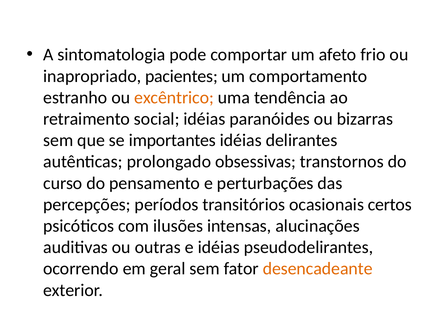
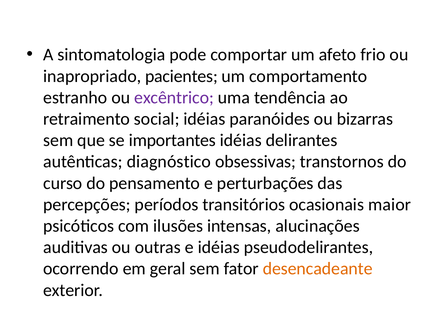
excêntrico colour: orange -> purple
prolongado: prolongado -> diagnóstico
certos: certos -> maior
